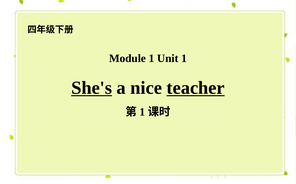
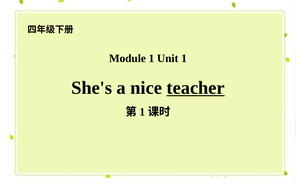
She's underline: present -> none
